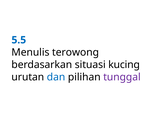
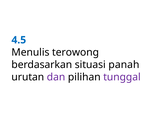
5.5: 5.5 -> 4.5
kucing: kucing -> panah
dan colour: blue -> purple
